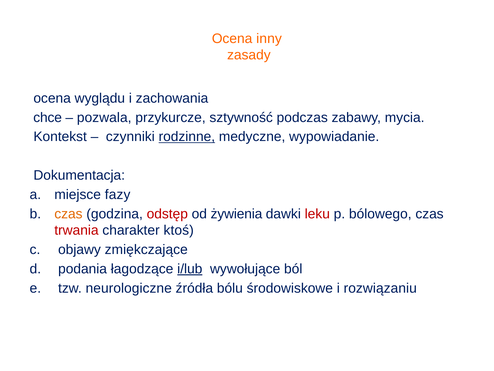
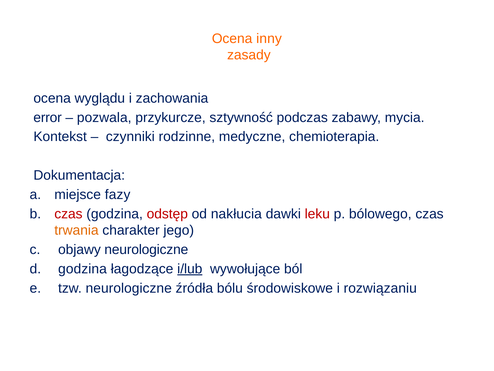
chce: chce -> error
rodzinne underline: present -> none
wypowiadanie: wypowiadanie -> chemioterapia
czas at (68, 214) colour: orange -> red
żywienia: żywienia -> nakłucia
trwania colour: red -> orange
ktoś: ktoś -> jego
objawy zmiękczające: zmiękczające -> neurologiczne
podania at (83, 269): podania -> godzina
